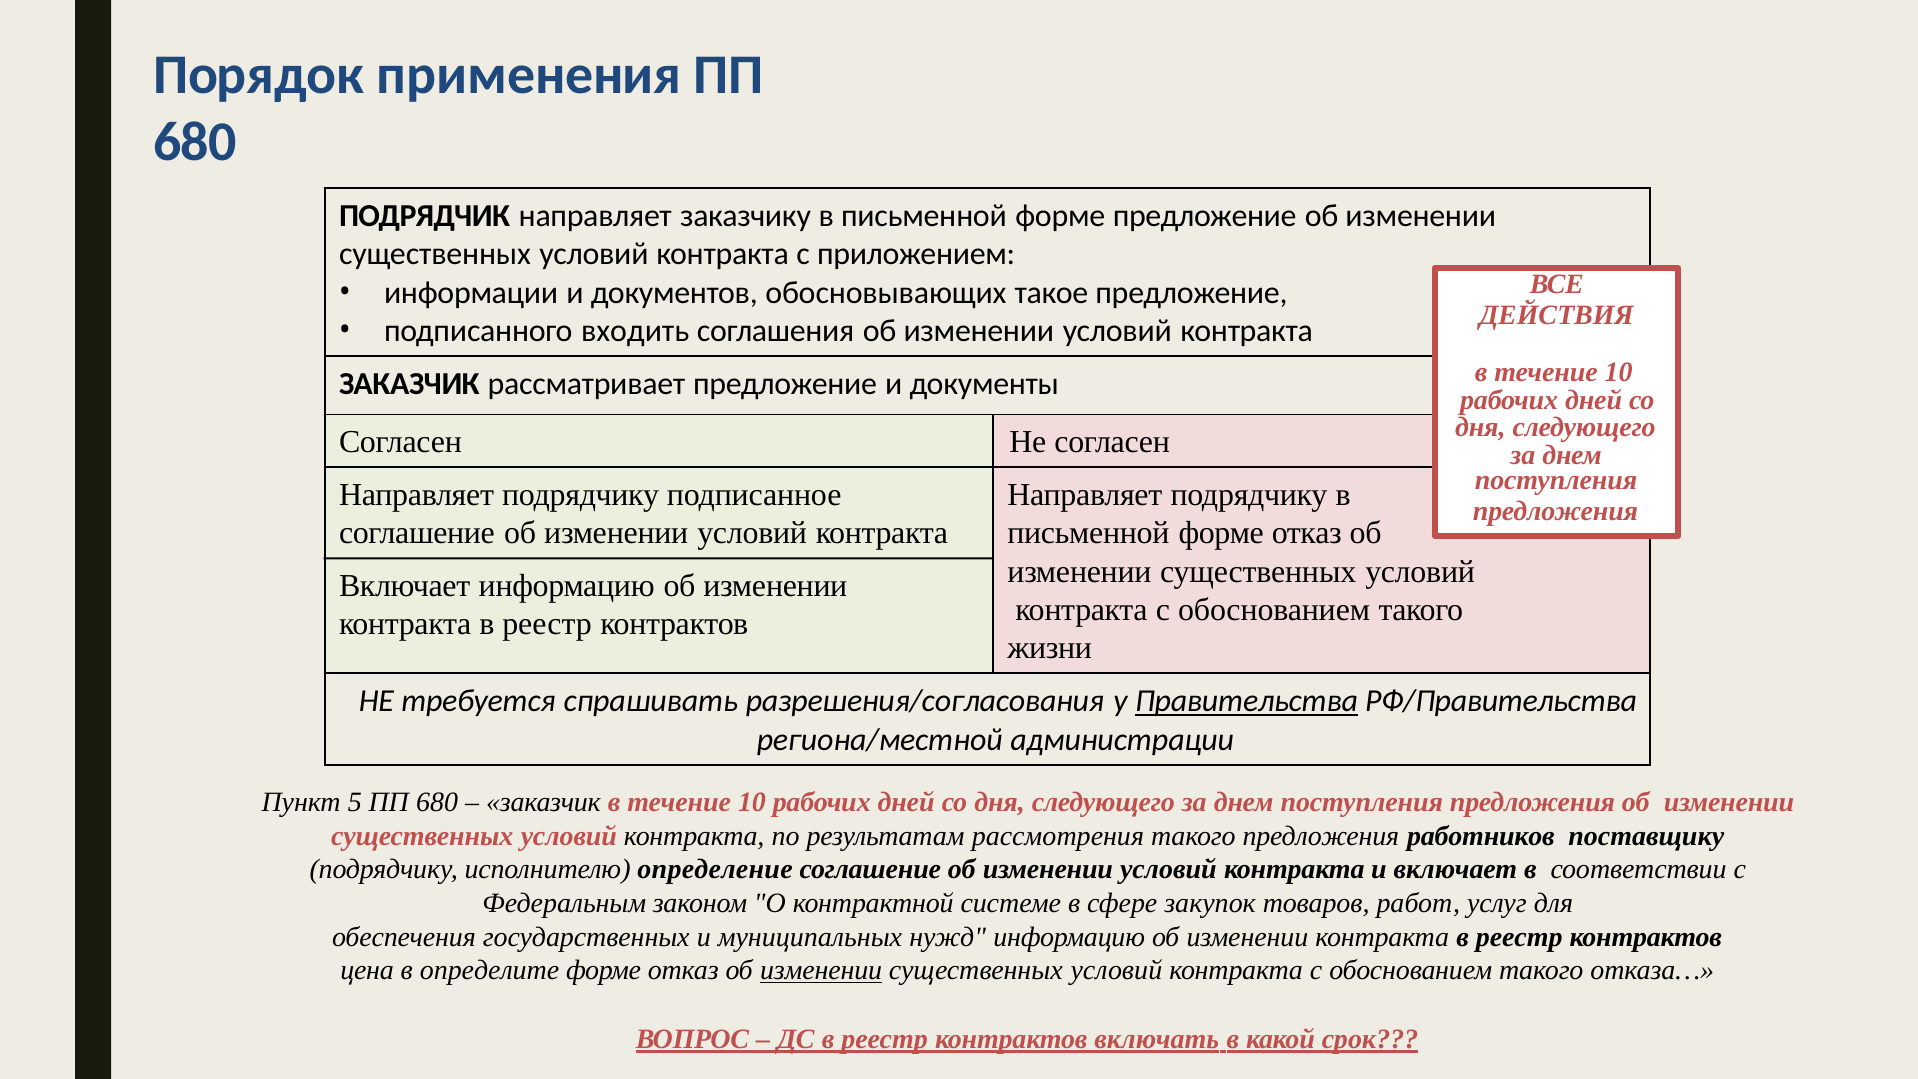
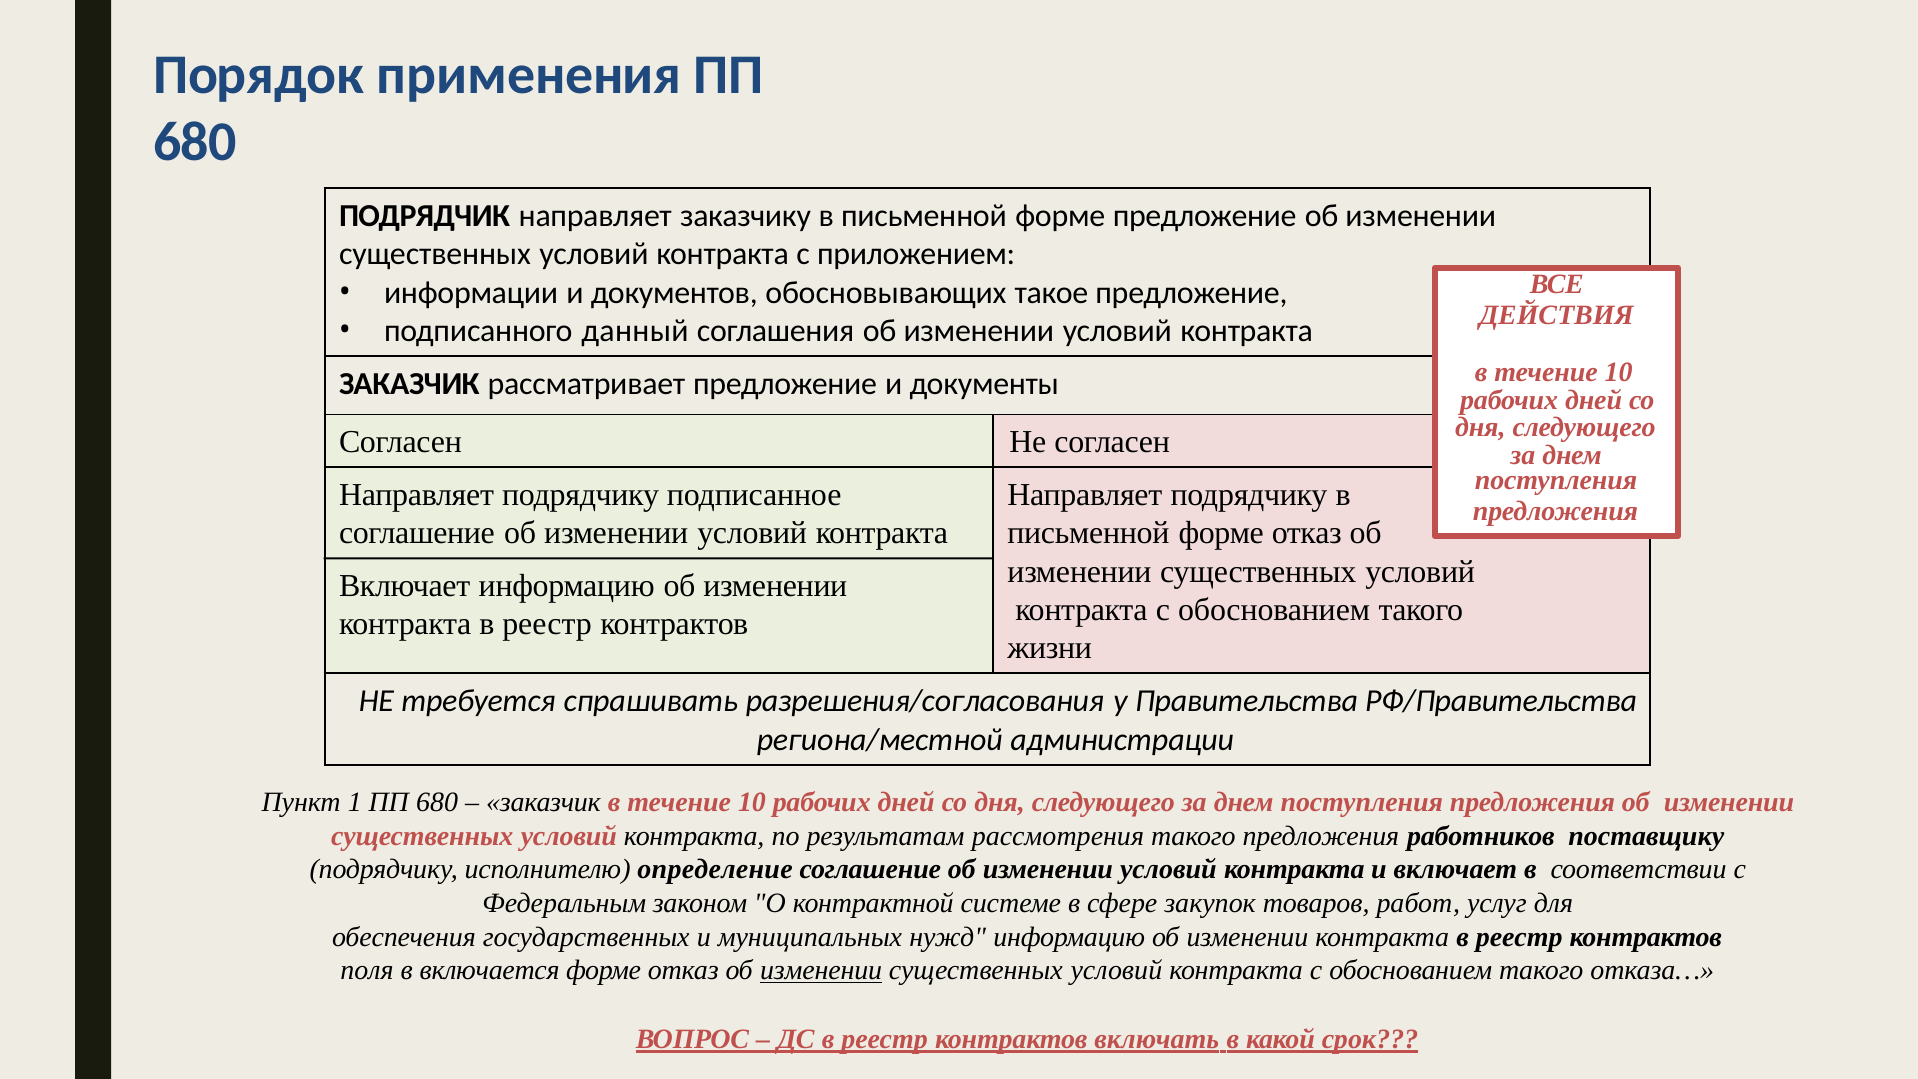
входить: входить -> данный
Правительства underline: present -> none
5: 5 -> 1
цена: цена -> поля
определите: определите -> включается
